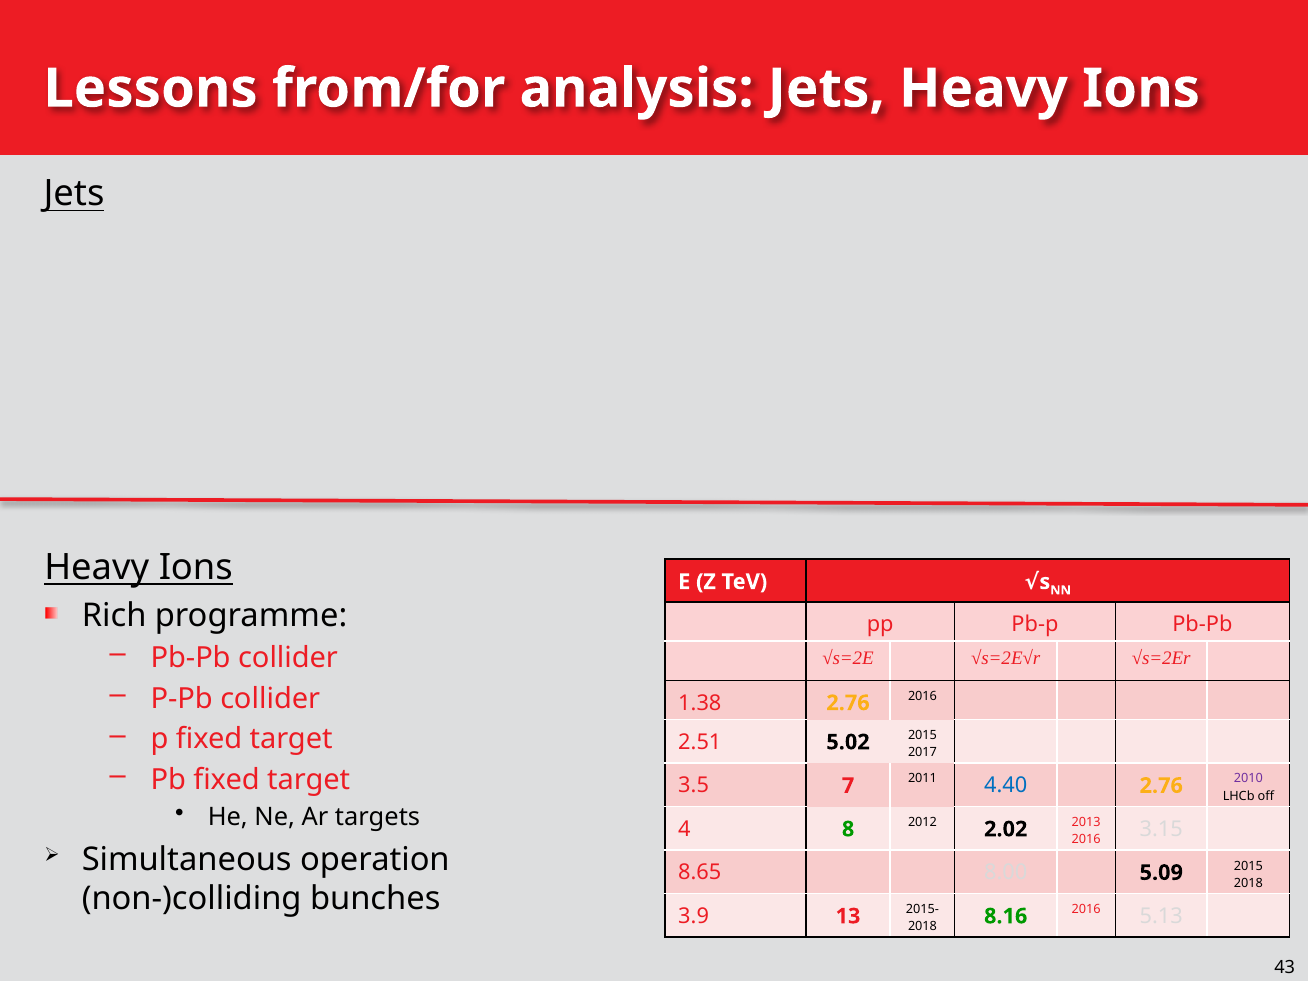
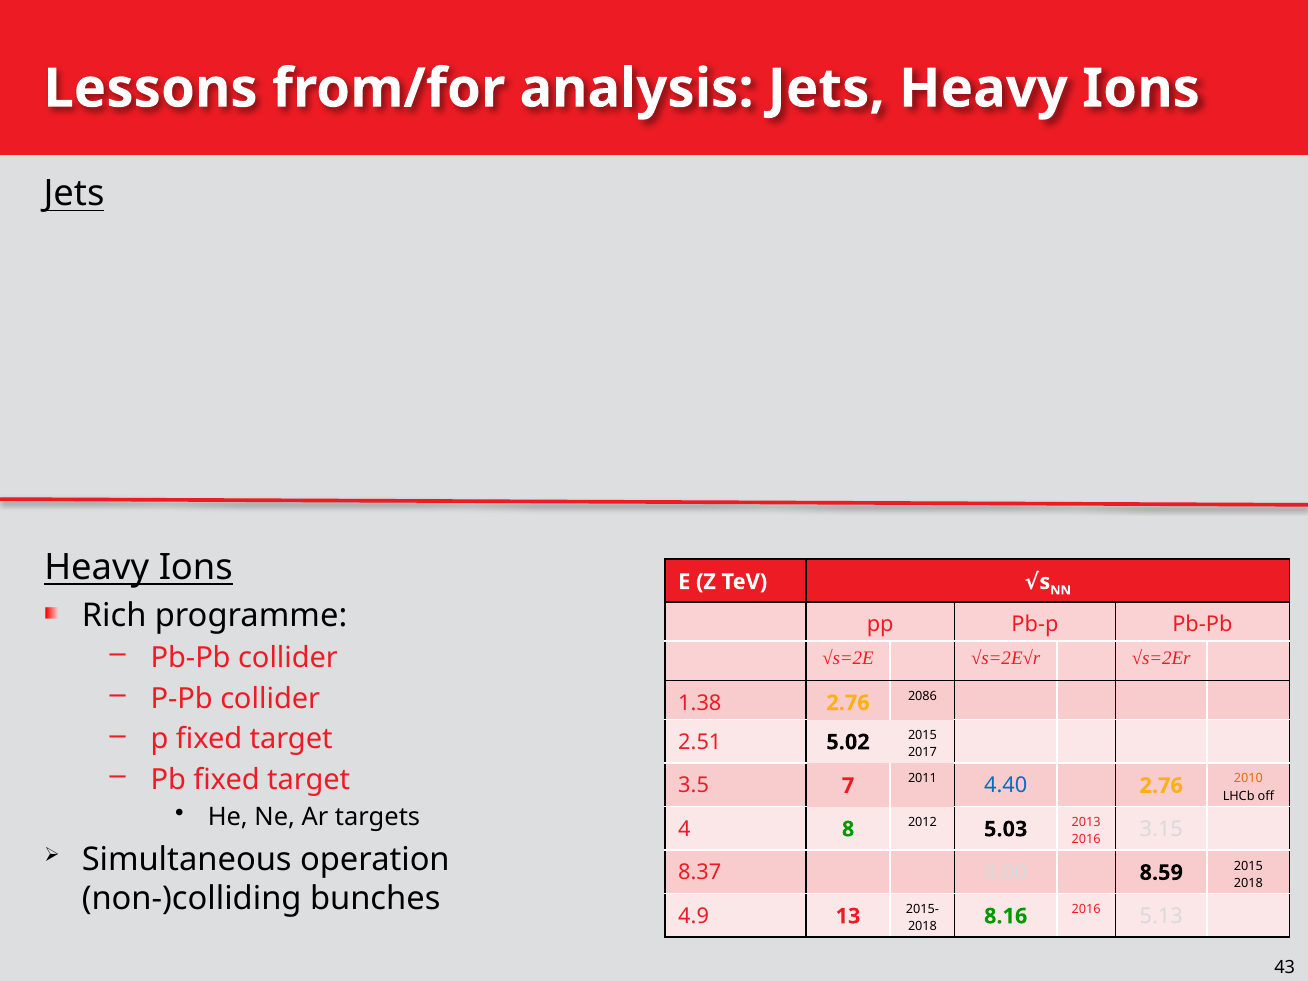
2016 at (922, 696): 2016 -> 2086
2010 colour: purple -> orange
2.02: 2.02 -> 5.03
8.65: 8.65 -> 8.37
5.09: 5.09 -> 8.59
3.9: 3.9 -> 4.9
